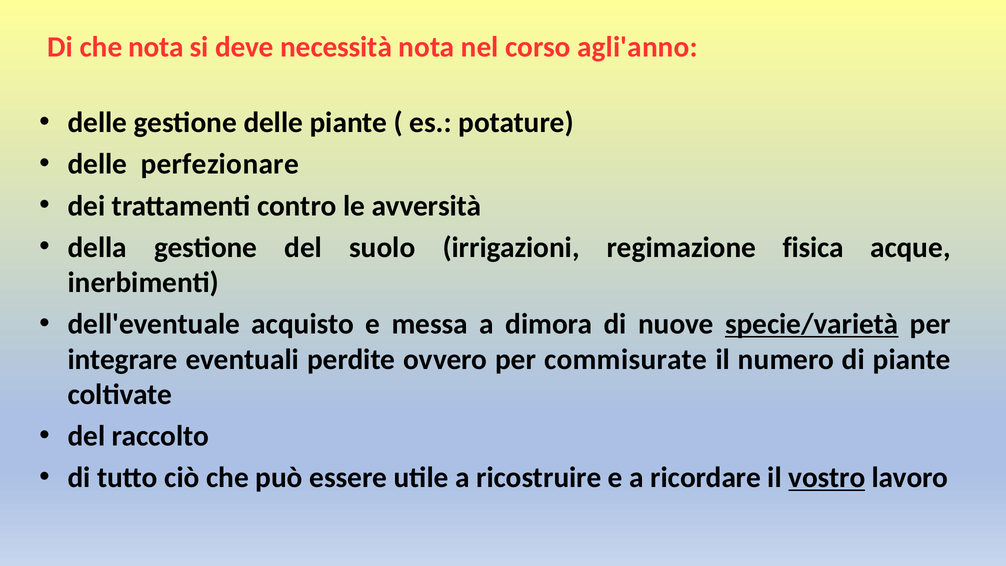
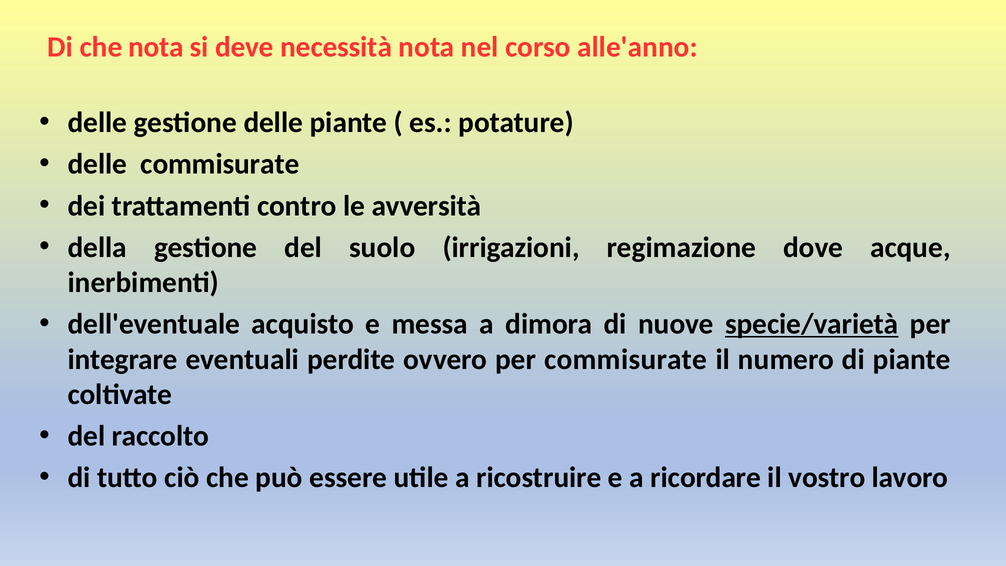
agli'anno: agli'anno -> alle'anno
delle perfezionare: perfezionare -> commisurate
fisica: fisica -> dove
vostro underline: present -> none
